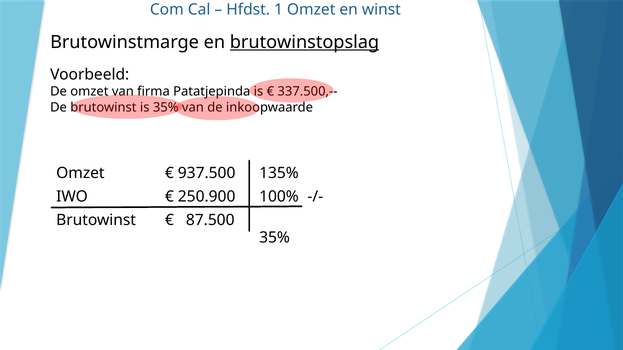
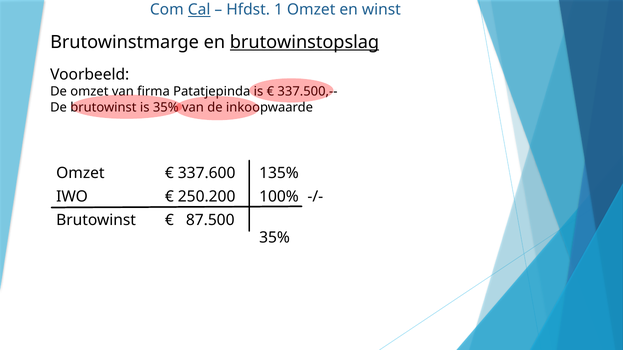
Cal underline: none -> present
937.500: 937.500 -> 337.600
250.900: 250.900 -> 250.200
